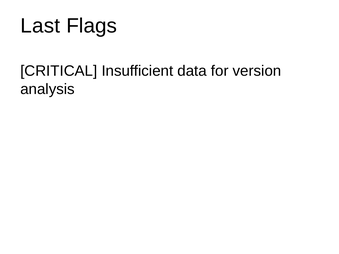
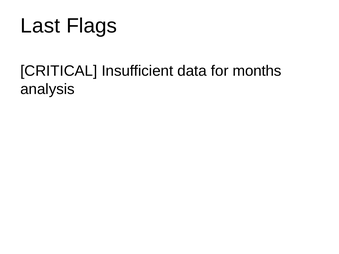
version: version -> months
